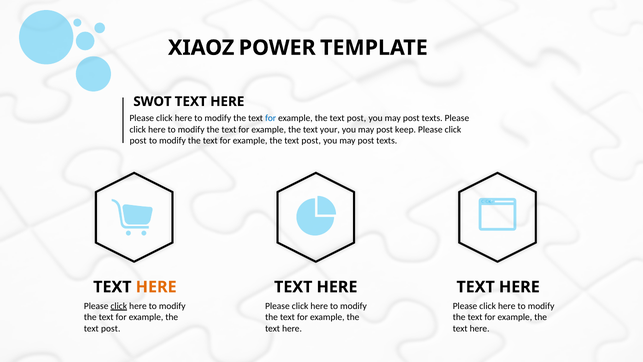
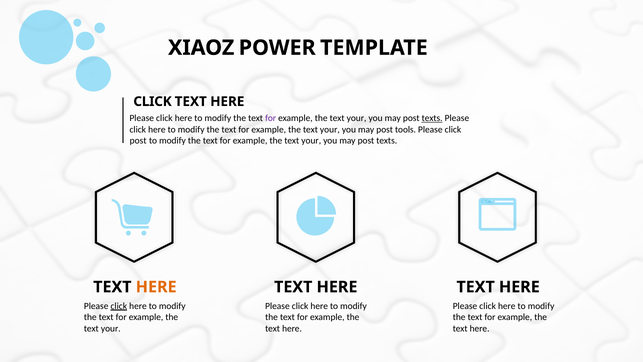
SWOT at (152, 101): SWOT -> CLICK
for at (271, 118) colour: blue -> purple
post at (356, 118): post -> your
texts at (432, 118) underline: none -> present
keep: keep -> tools
post at (311, 141): post -> your
post at (111, 328): post -> your
